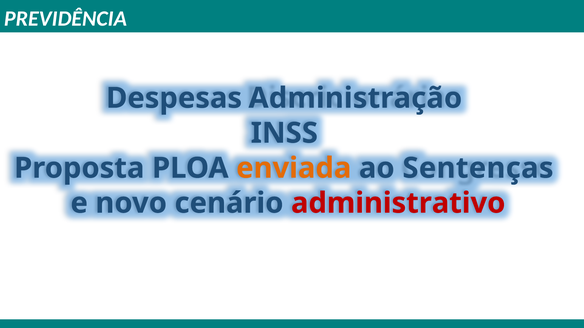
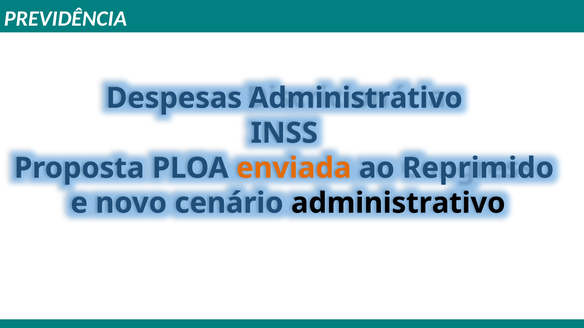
Despesas Administração: Administração -> Administrativo
Sentenças: Sentenças -> Reprimido
administrativo at (398, 203) colour: red -> black
